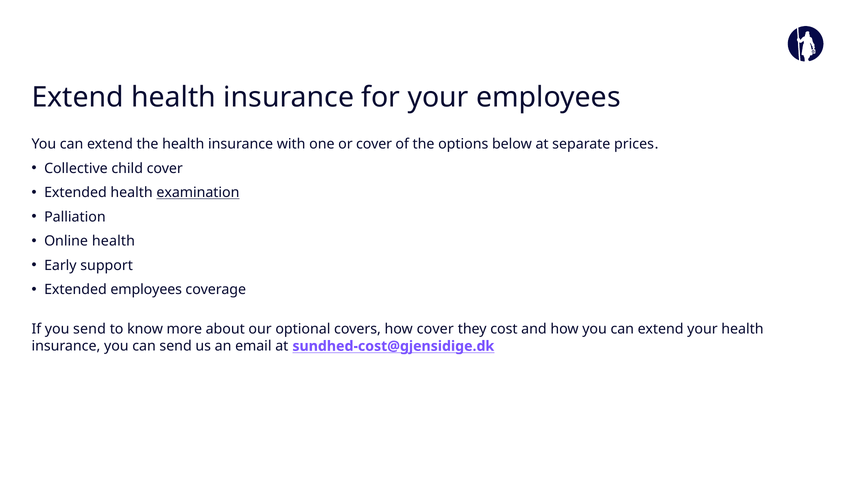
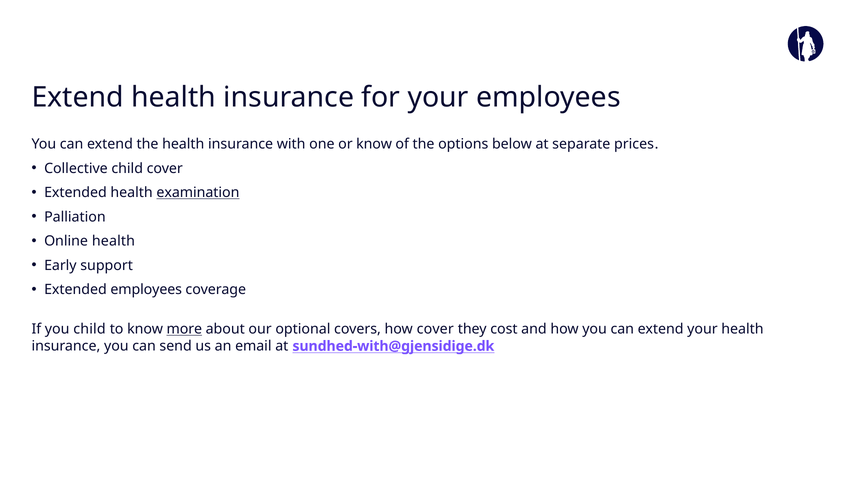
or cover: cover -> know
you send: send -> child
more underline: none -> present
sundhed-cost@gjensidige.dk: sundhed-cost@gjensidige.dk -> sundhed-with@gjensidige.dk
